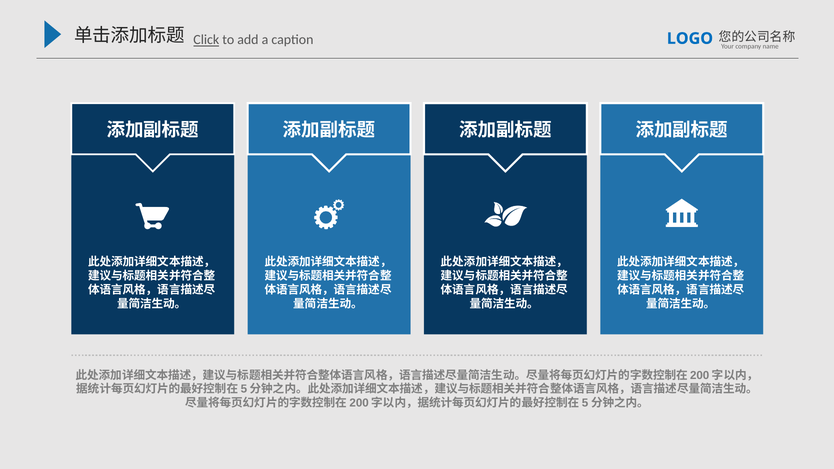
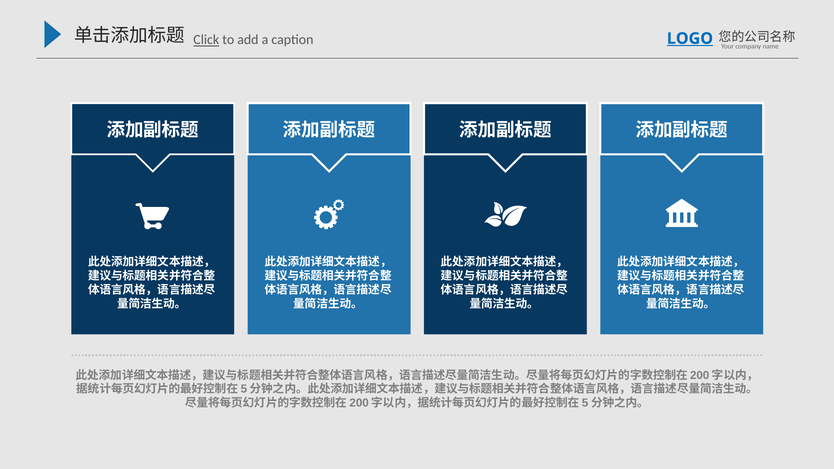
LOGO underline: none -> present
